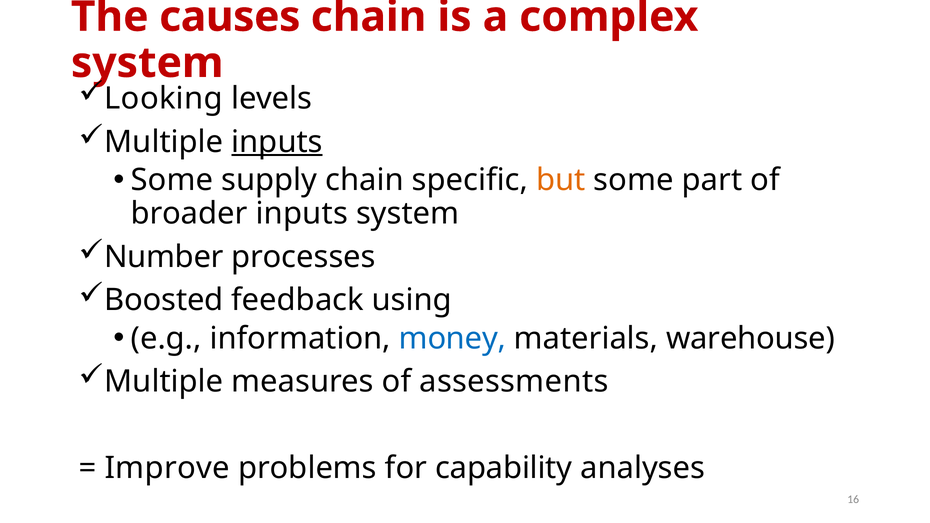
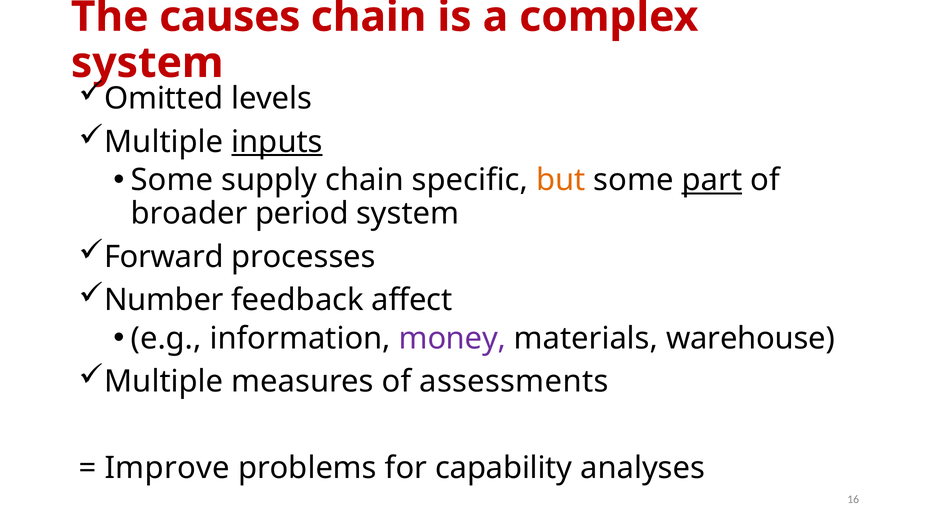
Looking: Looking -> Omitted
part underline: none -> present
broader inputs: inputs -> period
Number: Number -> Forward
Boosted: Boosted -> Number
using: using -> affect
money colour: blue -> purple
